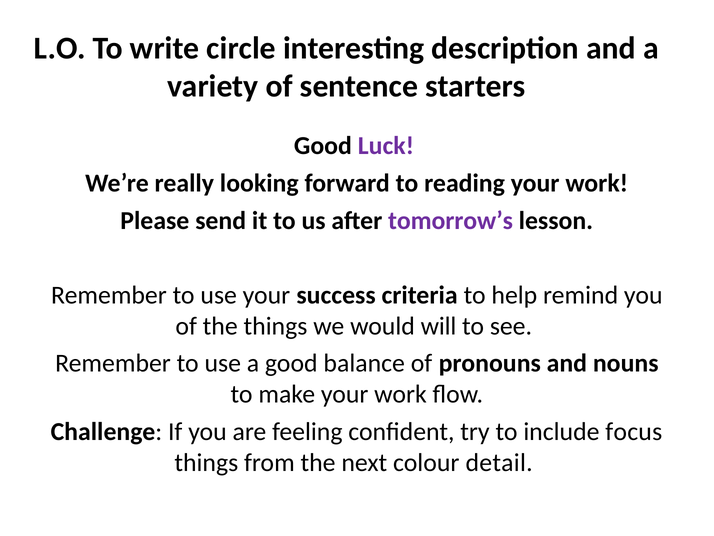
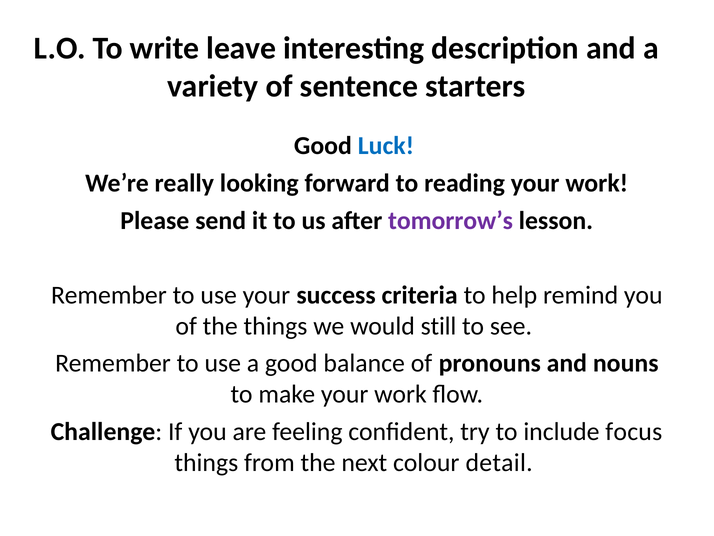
circle: circle -> leave
Luck colour: purple -> blue
will: will -> still
